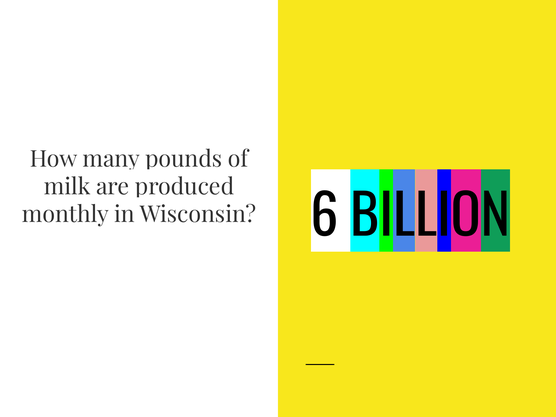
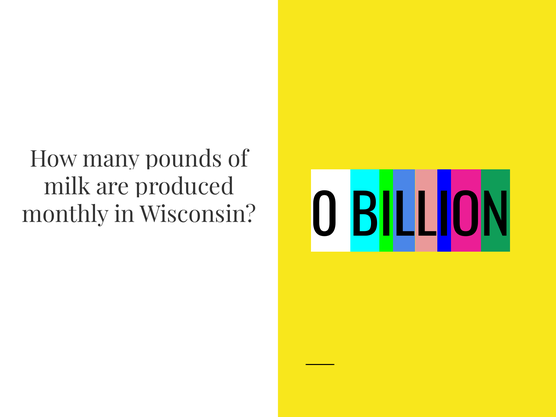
6: 6 -> 0
